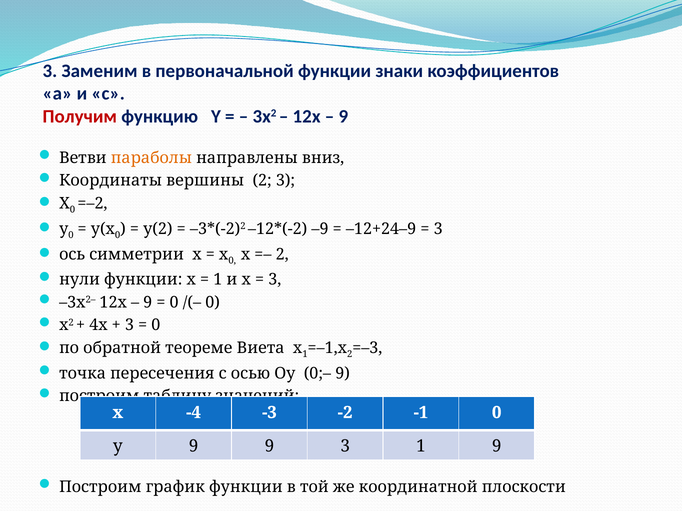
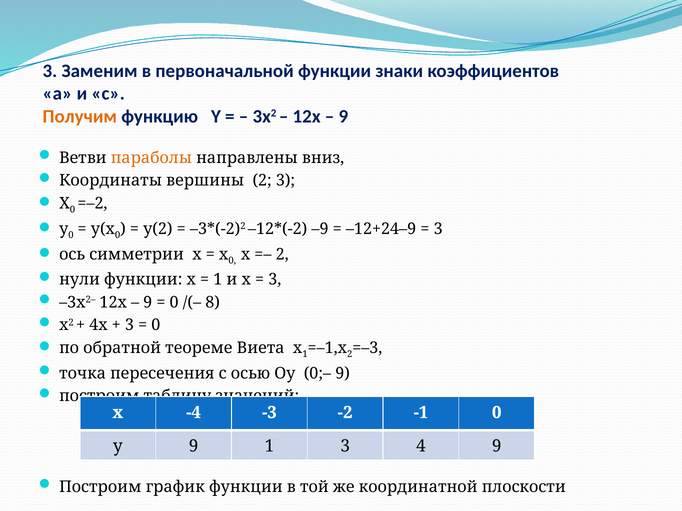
Получим colour: red -> orange
0 at (213, 303): 0 -> 8
9 9: 9 -> 1
3 1: 1 -> 4
